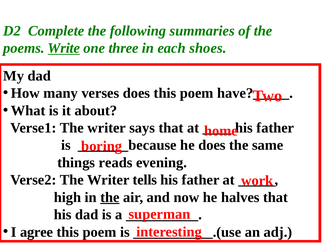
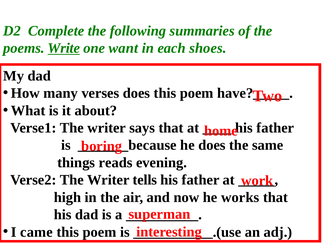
three: three -> want
the at (110, 197) underline: present -> none
halves: halves -> works
agree: agree -> came
